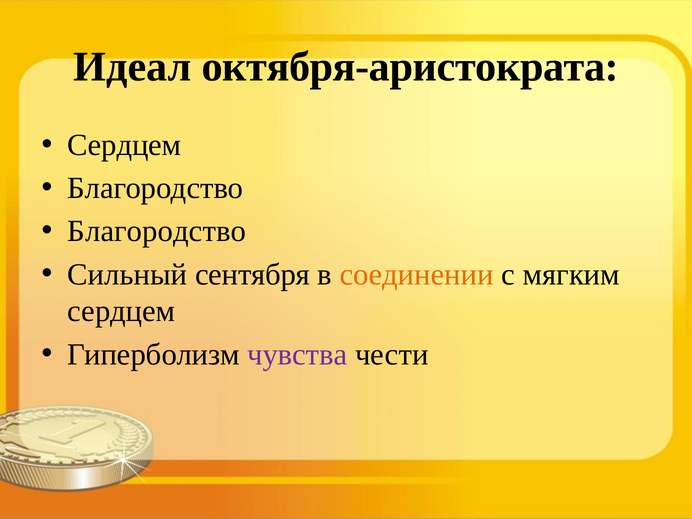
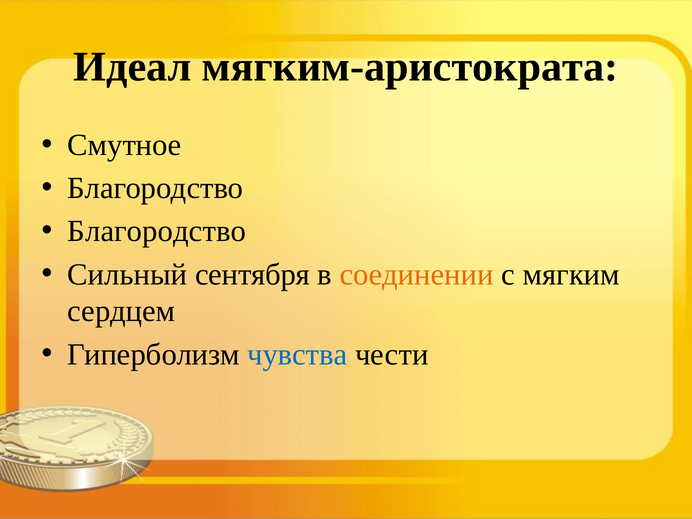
октября-аристократа: октября-аристократа -> мягким-аристократа
Сердцем at (124, 145): Сердцем -> Смутное
чувства colour: purple -> blue
